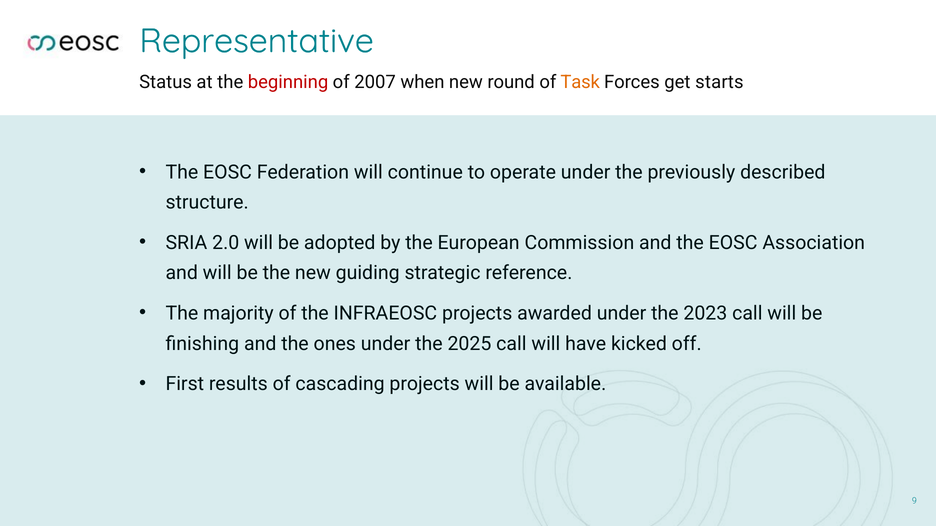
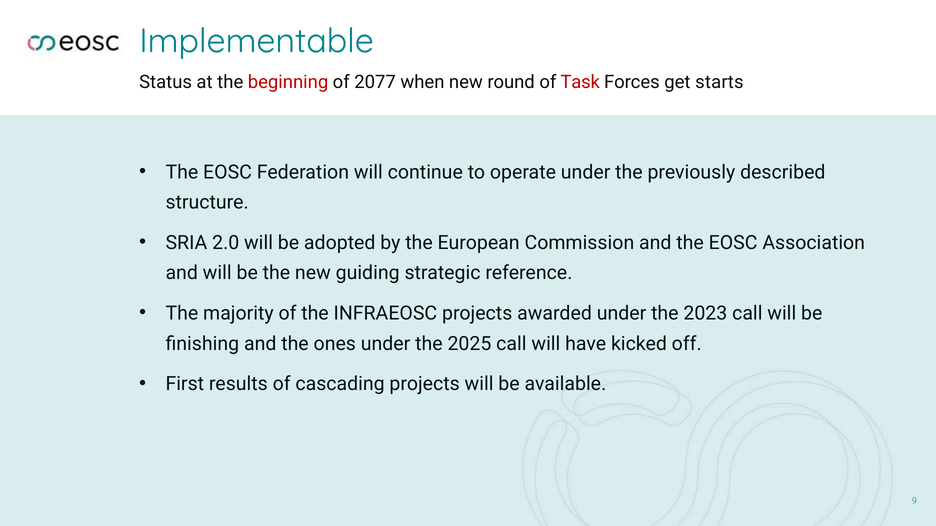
Representative: Representative -> Implementable
2007: 2007 -> 2077
Task colour: orange -> red
